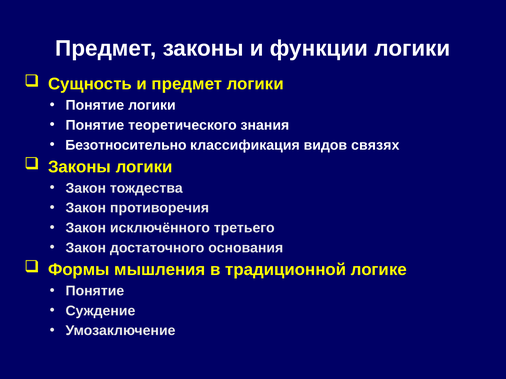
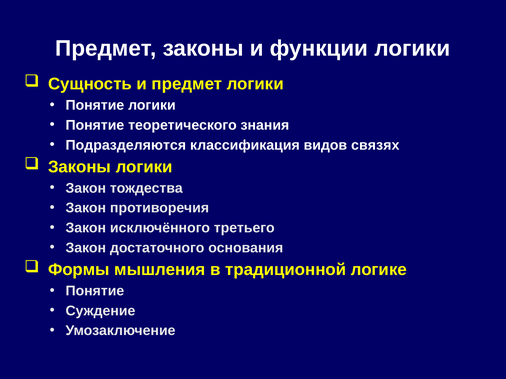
Безотносительно: Безотносительно -> Подразделяются
